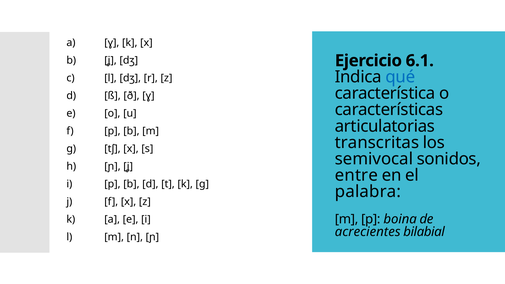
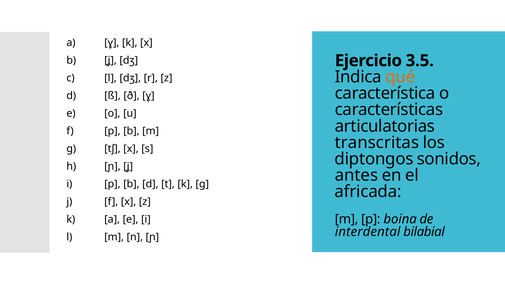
6.1: 6.1 -> 3.5
qué colour: blue -> orange
semivocal: semivocal -> diptongos
entre: entre -> antes
palabra: palabra -> africada
acrecientes: acrecientes -> interdental
